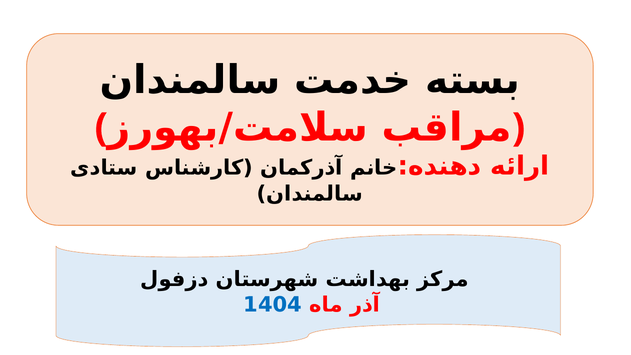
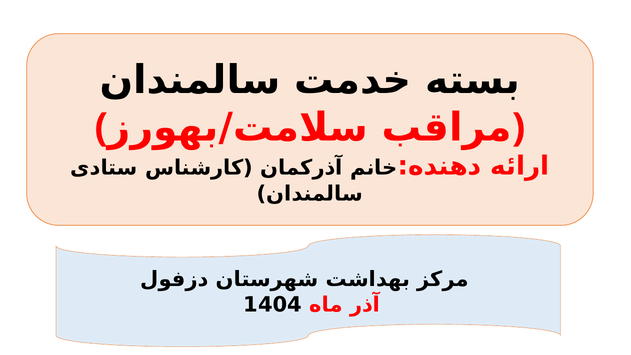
1404 colour: blue -> black
